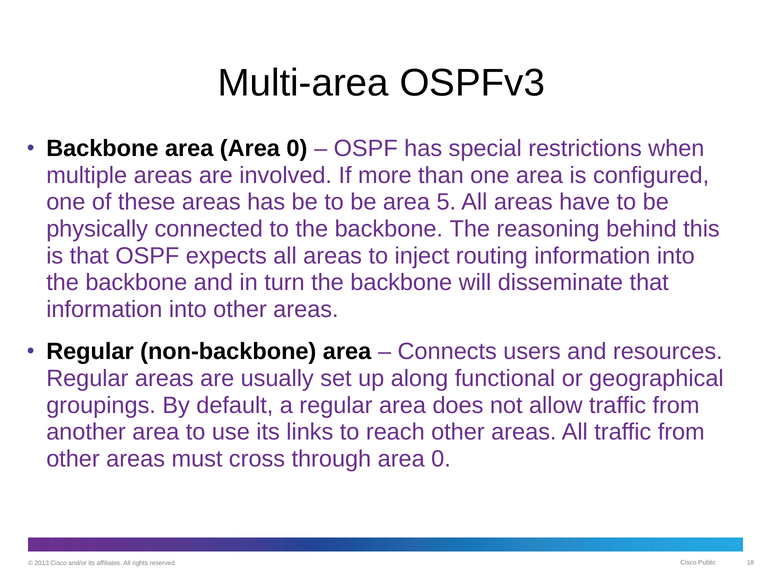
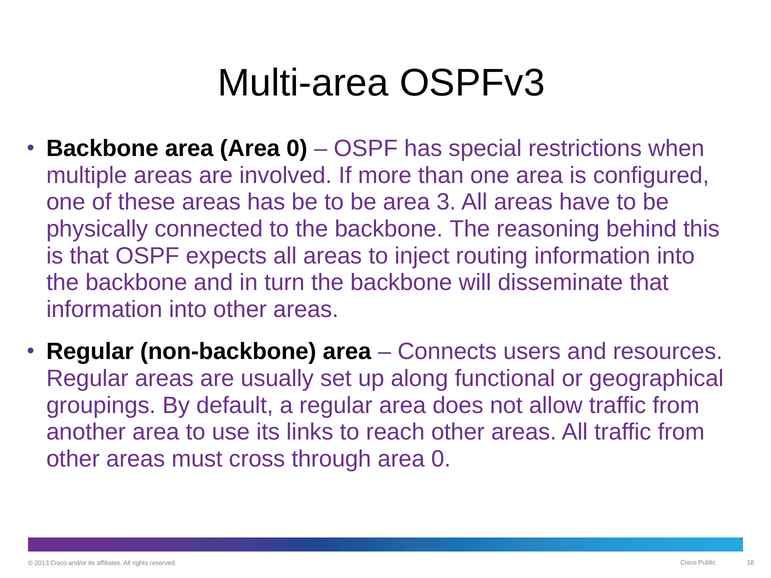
5: 5 -> 3
